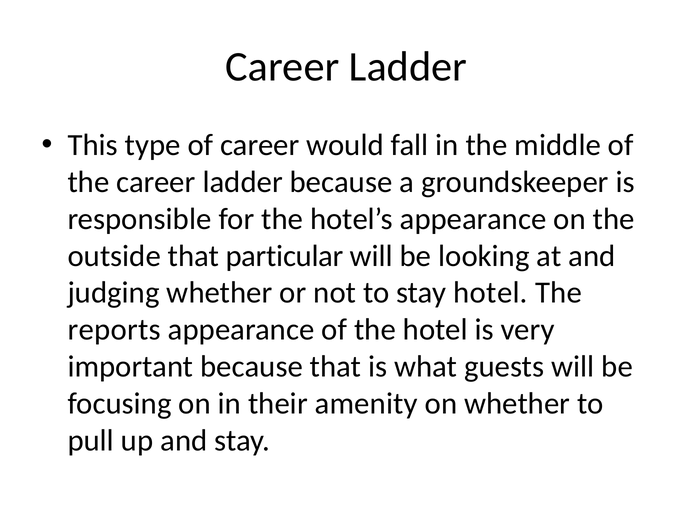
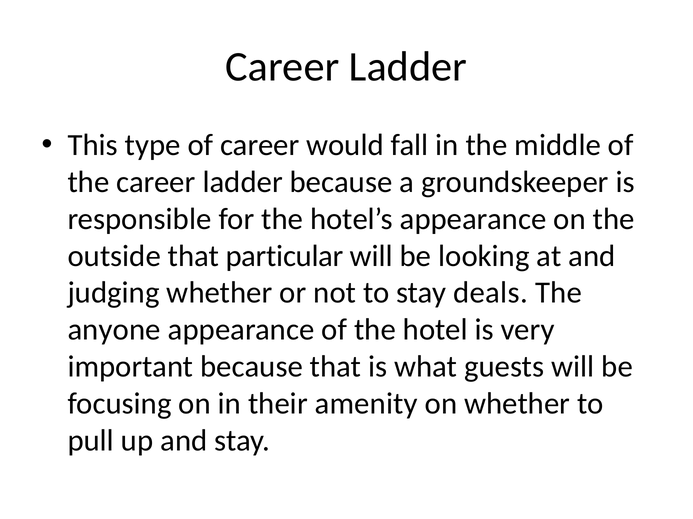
stay hotel: hotel -> deals
reports: reports -> anyone
